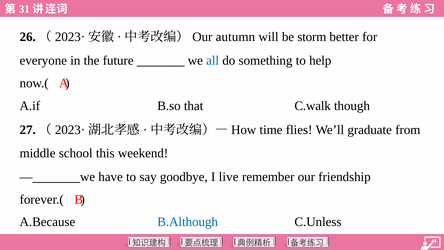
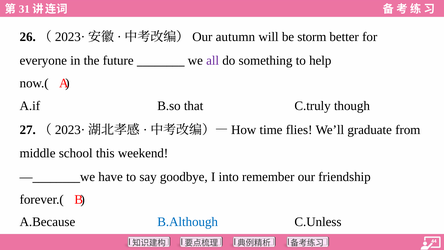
all colour: blue -> purple
C.walk: C.walk -> C.truly
live: live -> into
